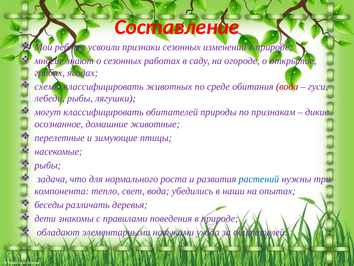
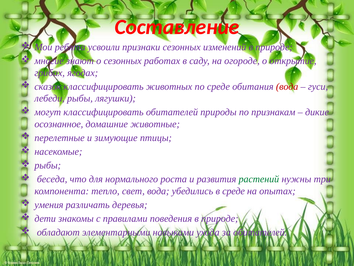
схемы: схемы -> сказок
задача: задача -> беседа
растений colour: blue -> green
в наши: наши -> среде
беседы: беседы -> умения
